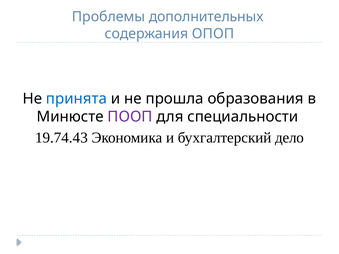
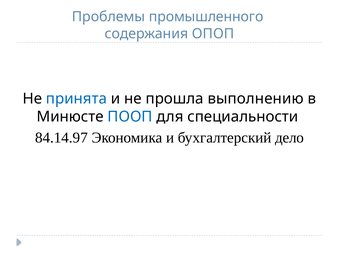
дополнительных: дополнительных -> промышленного
образования: образования -> выполнению
ПООП colour: purple -> blue
19.74.43: 19.74.43 -> 84.14.97
